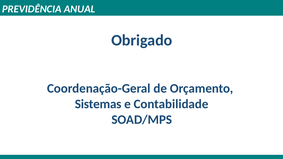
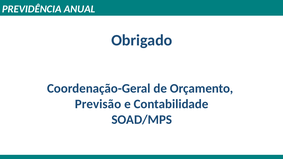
Sistemas: Sistemas -> Previsão
